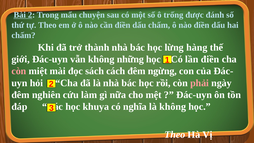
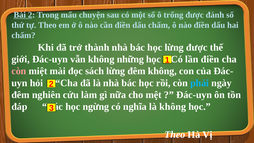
lừng hàng: hàng -> được
sách cách: cách -> lừng
đêm ngừng: ngừng -> không
phải colour: pink -> light blue
khuya: khuya -> ngừng
